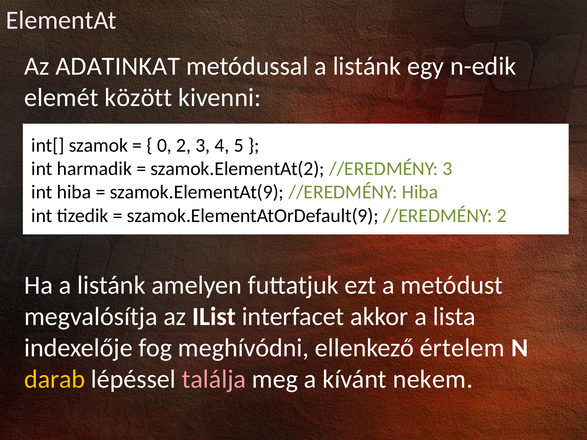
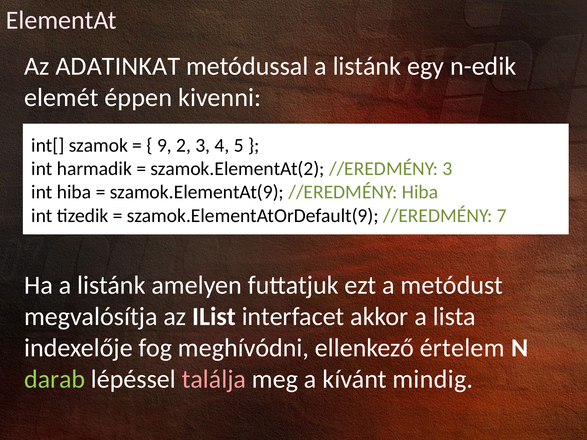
között: között -> éppen
0: 0 -> 9
//EREDMÉNY 2: 2 -> 7
darab colour: yellow -> light green
nekem: nekem -> mindig
